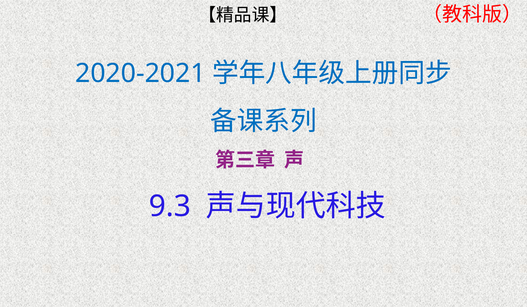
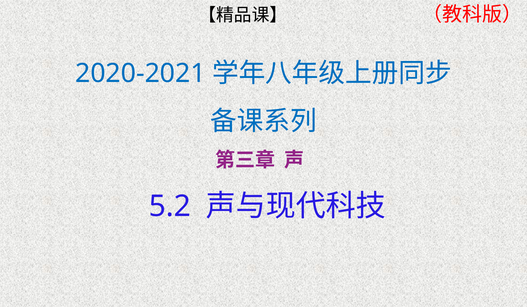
9.3: 9.3 -> 5.2
